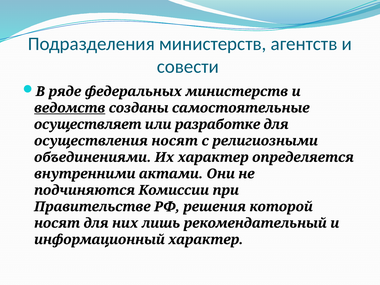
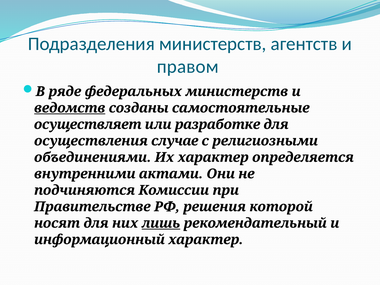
совести: совести -> правом
осуществления носят: носят -> случае
лишь underline: none -> present
